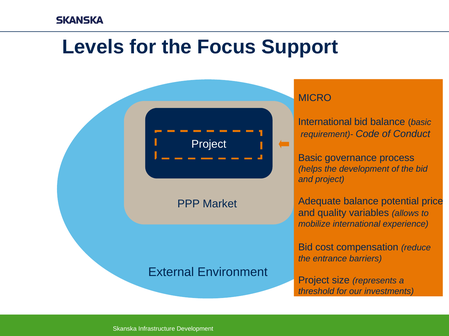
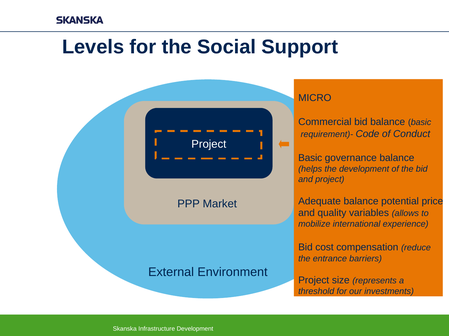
Focus: Focus -> Social
International at (325, 122): International -> Commercial
governance process: process -> balance
